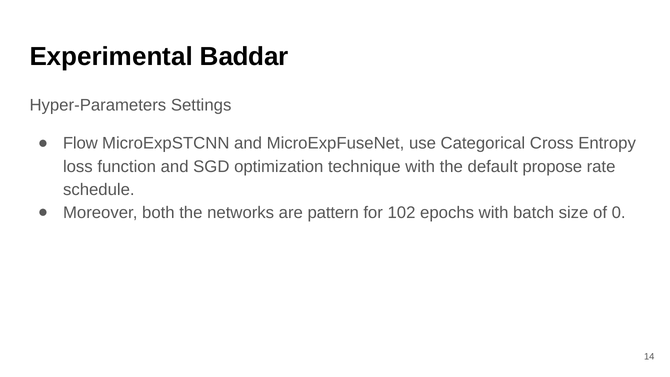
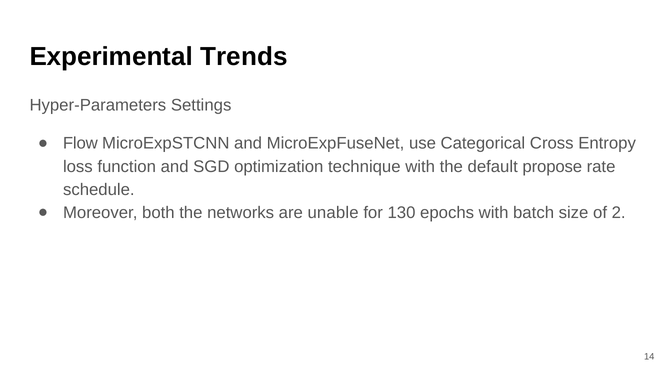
Baddar: Baddar -> Trends
pattern: pattern -> unable
102: 102 -> 130
0: 0 -> 2
